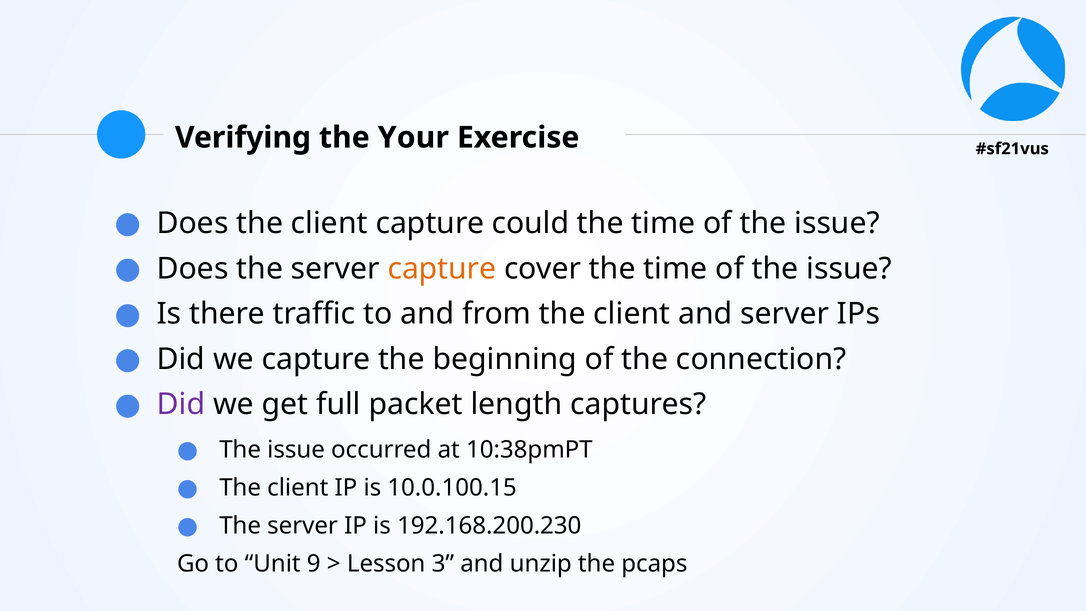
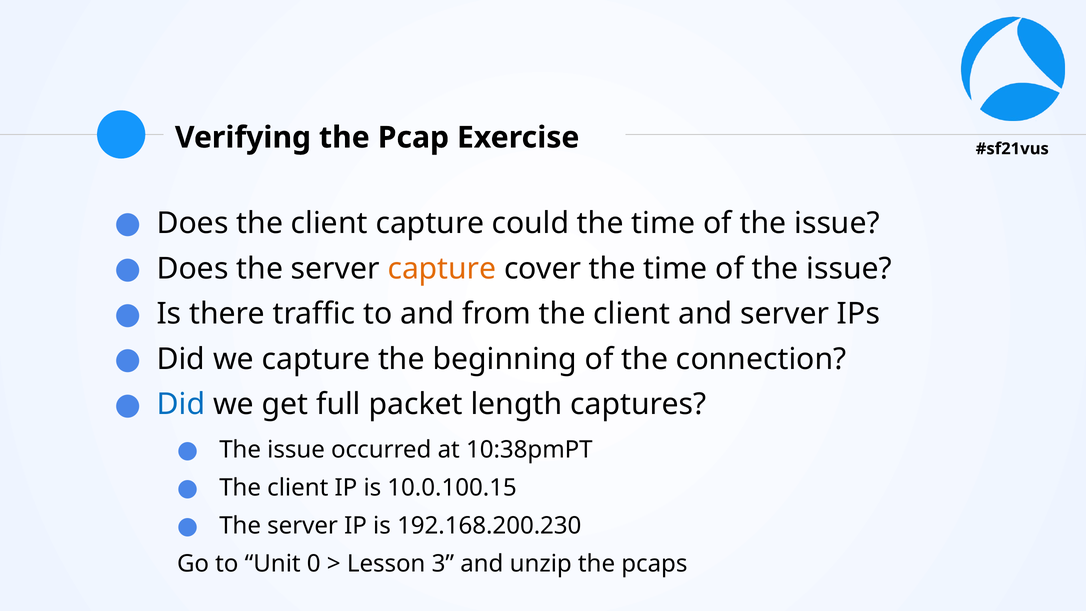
Your: Your -> Pcap
Did at (181, 404) colour: purple -> blue
9: 9 -> 0
